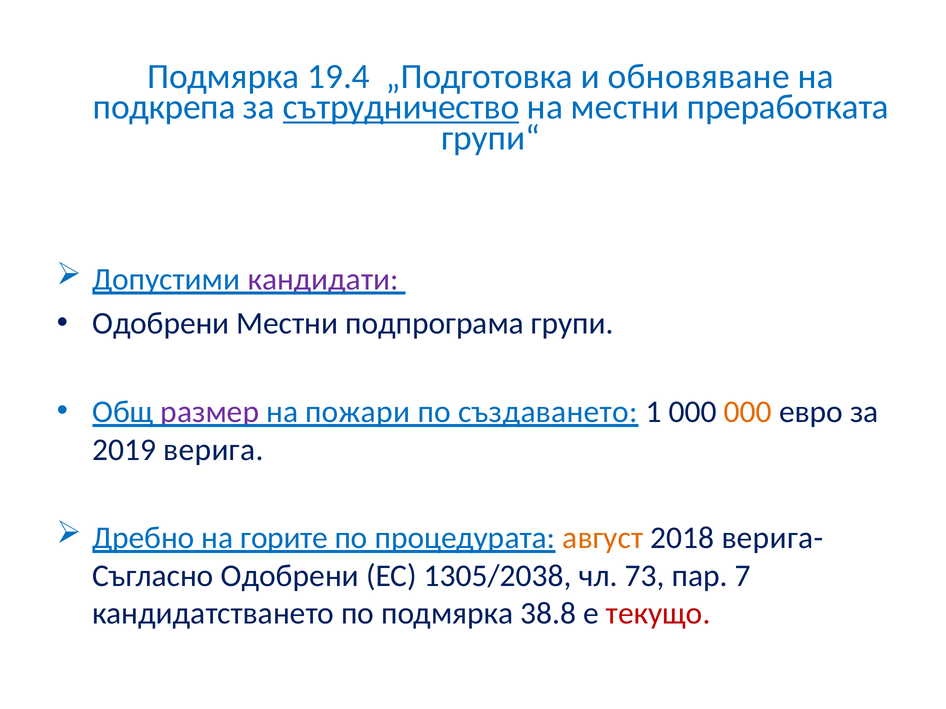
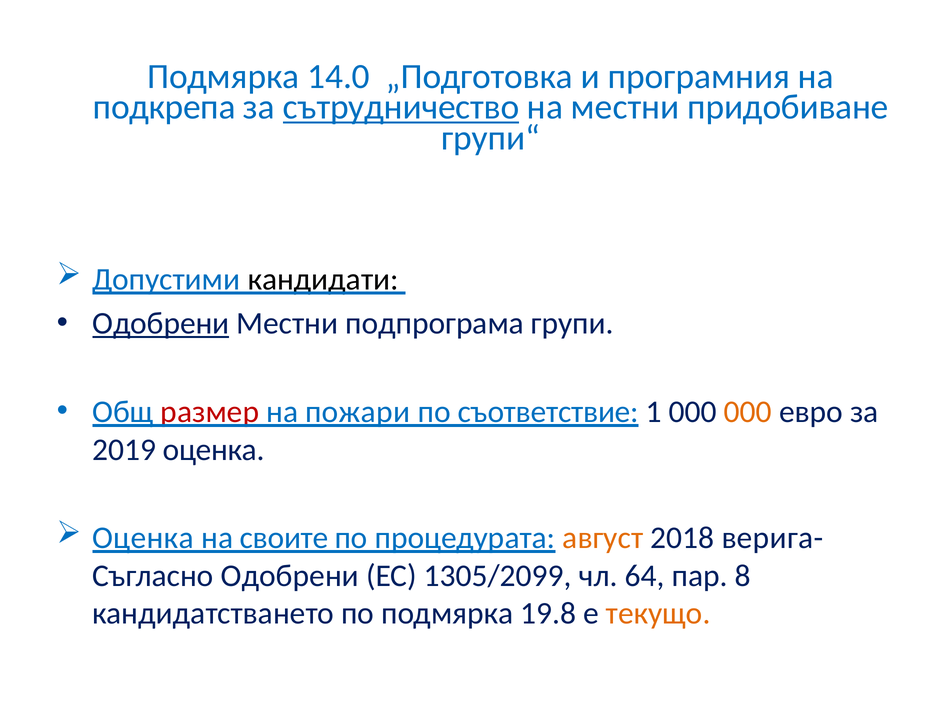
19.4: 19.4 -> 14.0
обновяване: обновяване -> програмния
преработката: преработката -> придобиване
кандидати colour: purple -> black
Одобрени at (161, 324) underline: none -> present
размер colour: purple -> red
създаването: създаването -> съответствие
2019 верига: верига -> оценка
Дребно at (143, 538): Дребно -> Оценка
горите: горите -> своите
1305/2038: 1305/2038 -> 1305/2099
73: 73 -> 64
7: 7 -> 8
38.8: 38.8 -> 19.8
текущо colour: red -> orange
